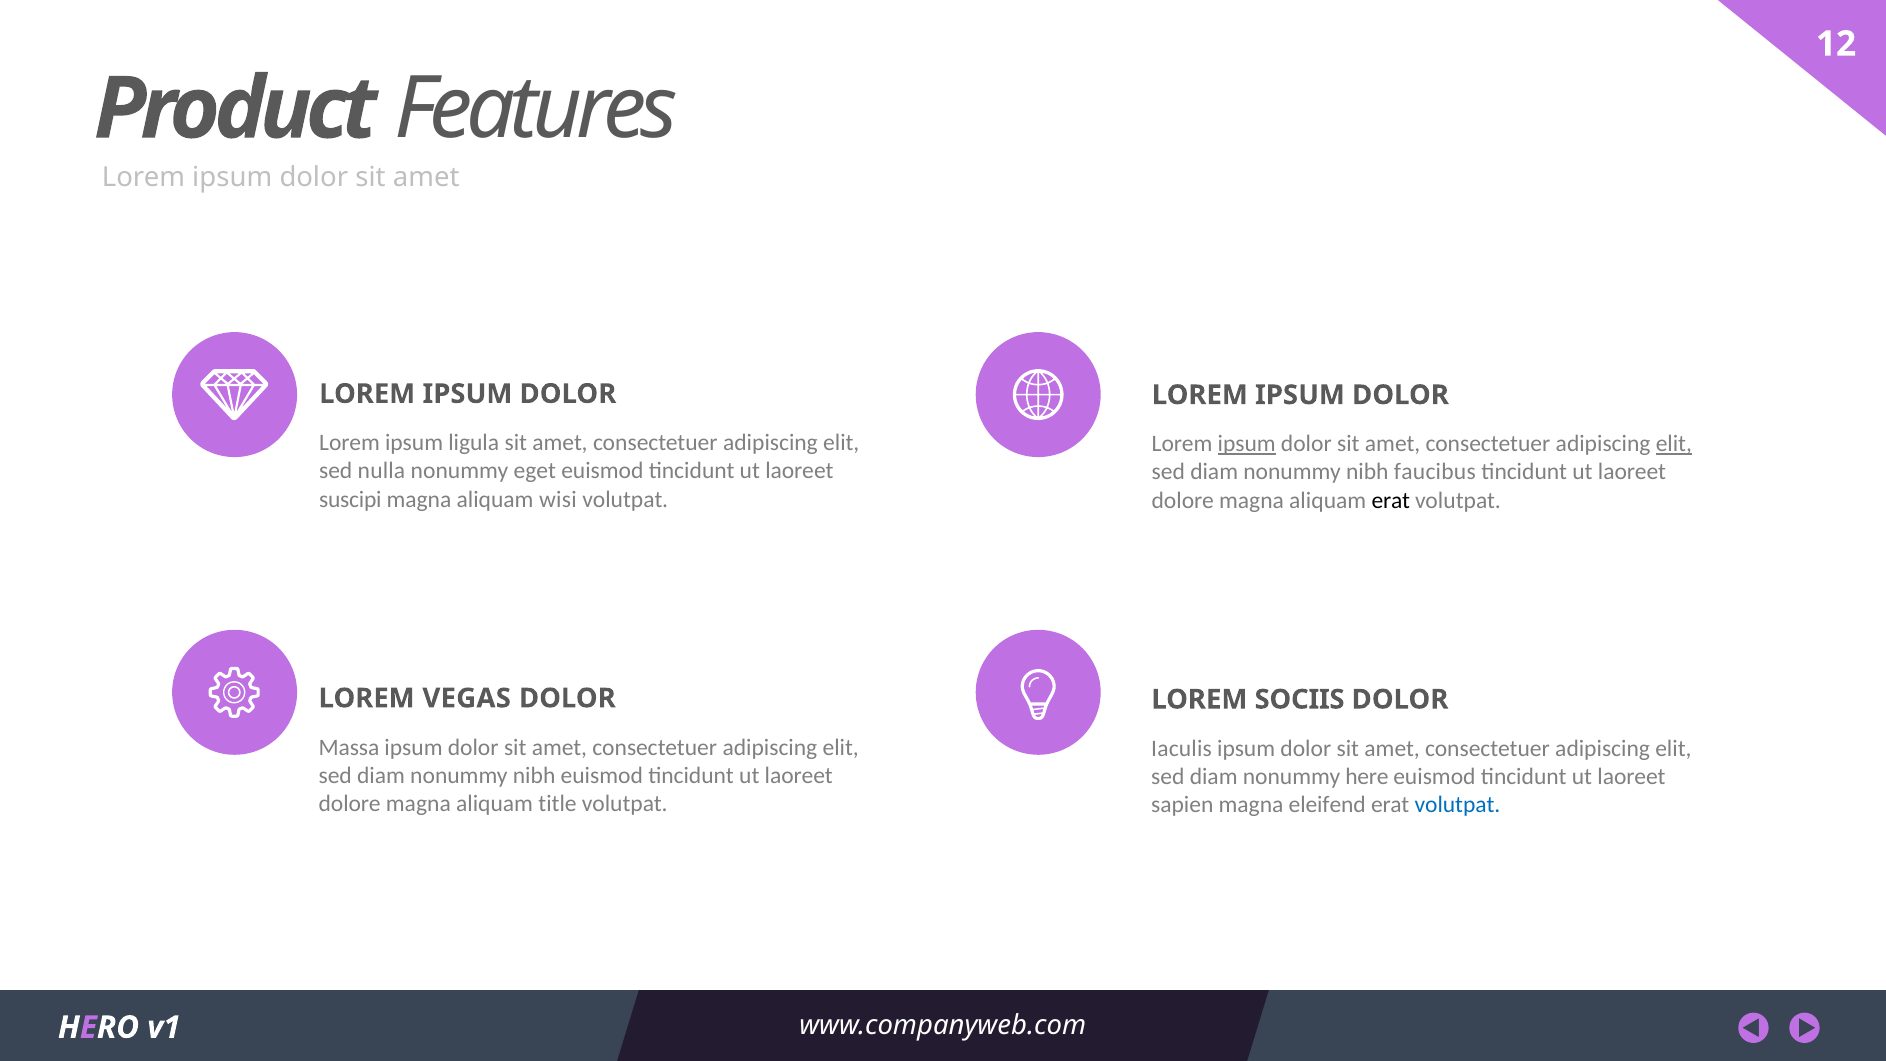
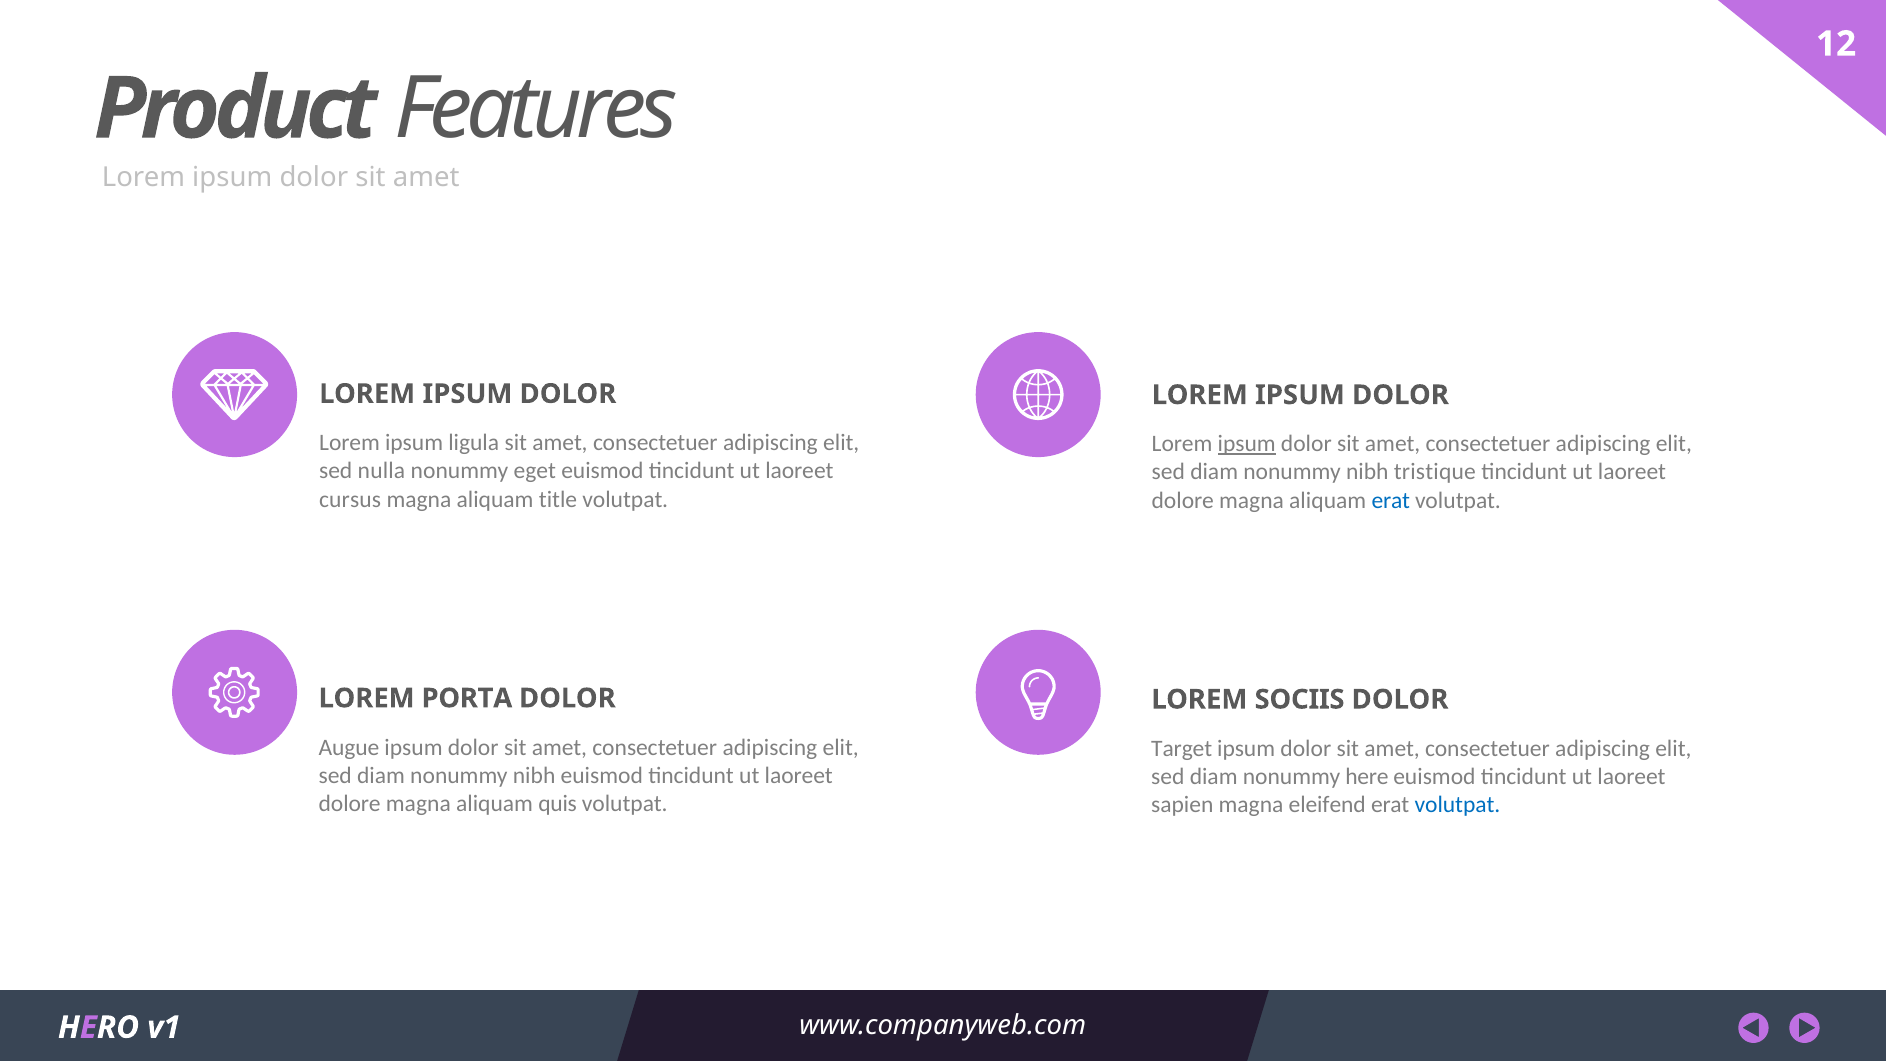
elit at (1674, 444) underline: present -> none
faucibus: faucibus -> tristique
suscipi: suscipi -> cursus
wisi: wisi -> title
erat at (1391, 500) colour: black -> blue
VEGAS: VEGAS -> PORTA
Massa: Massa -> Augue
Iaculis: Iaculis -> Target
title: title -> quis
